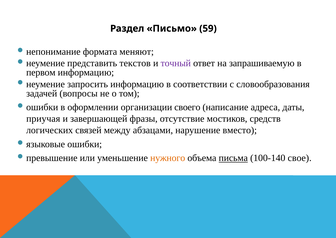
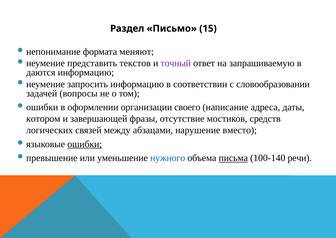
59: 59 -> 15
первом: первом -> даются
словообразования: словообразования -> словообразовании
приучая: приучая -> котором
ошибки underline: none -> present
нужного colour: orange -> blue
свое: свое -> речи
